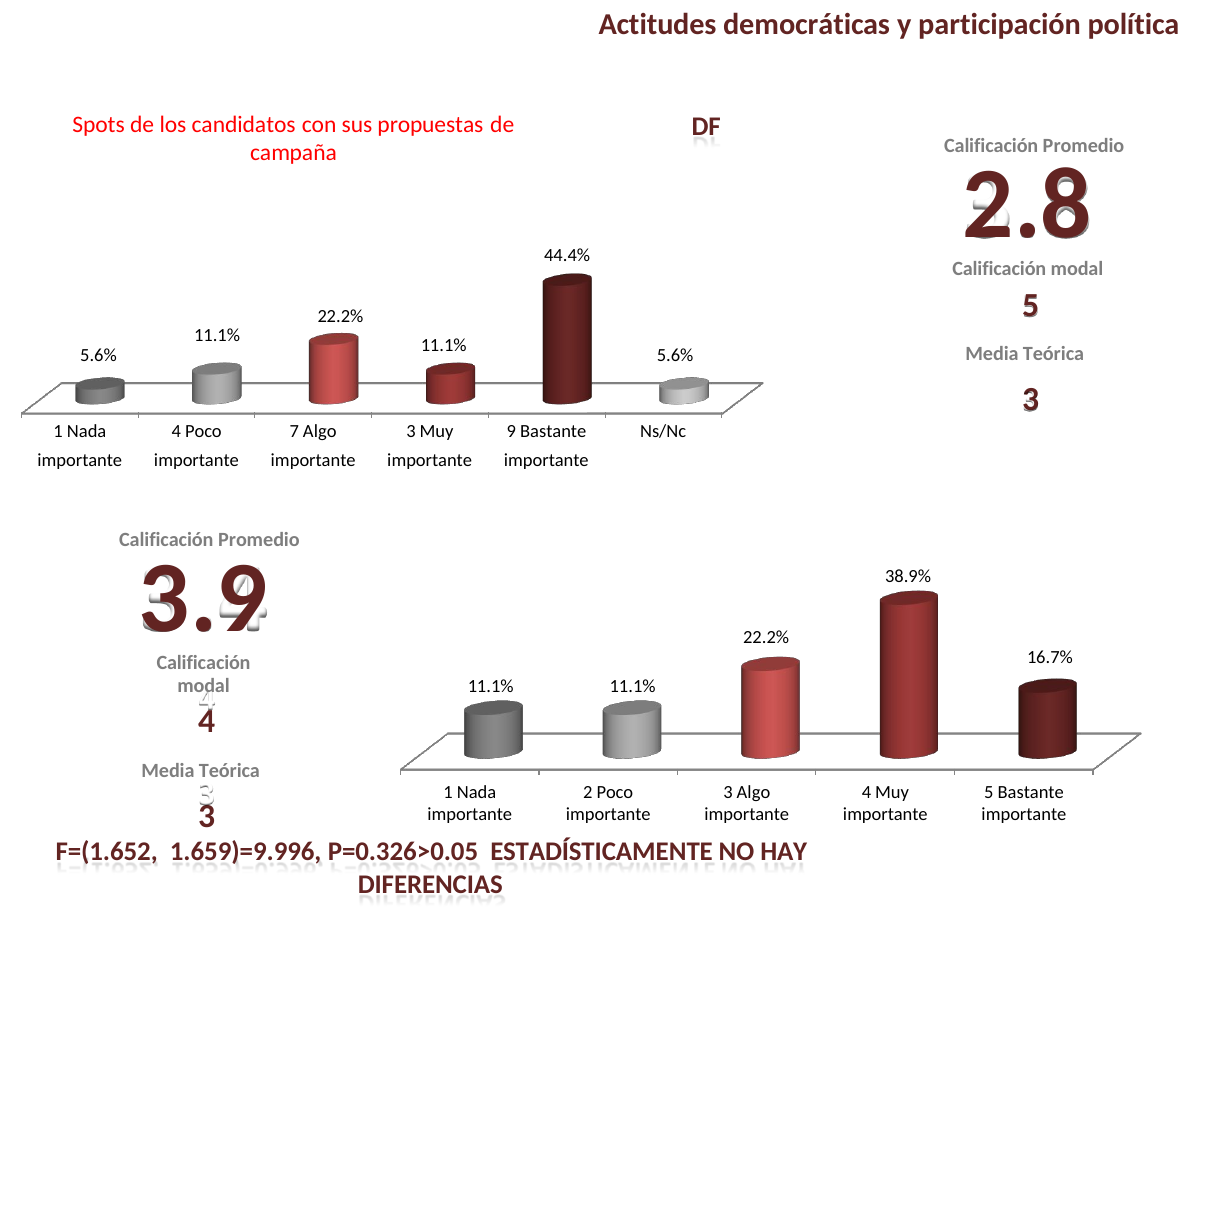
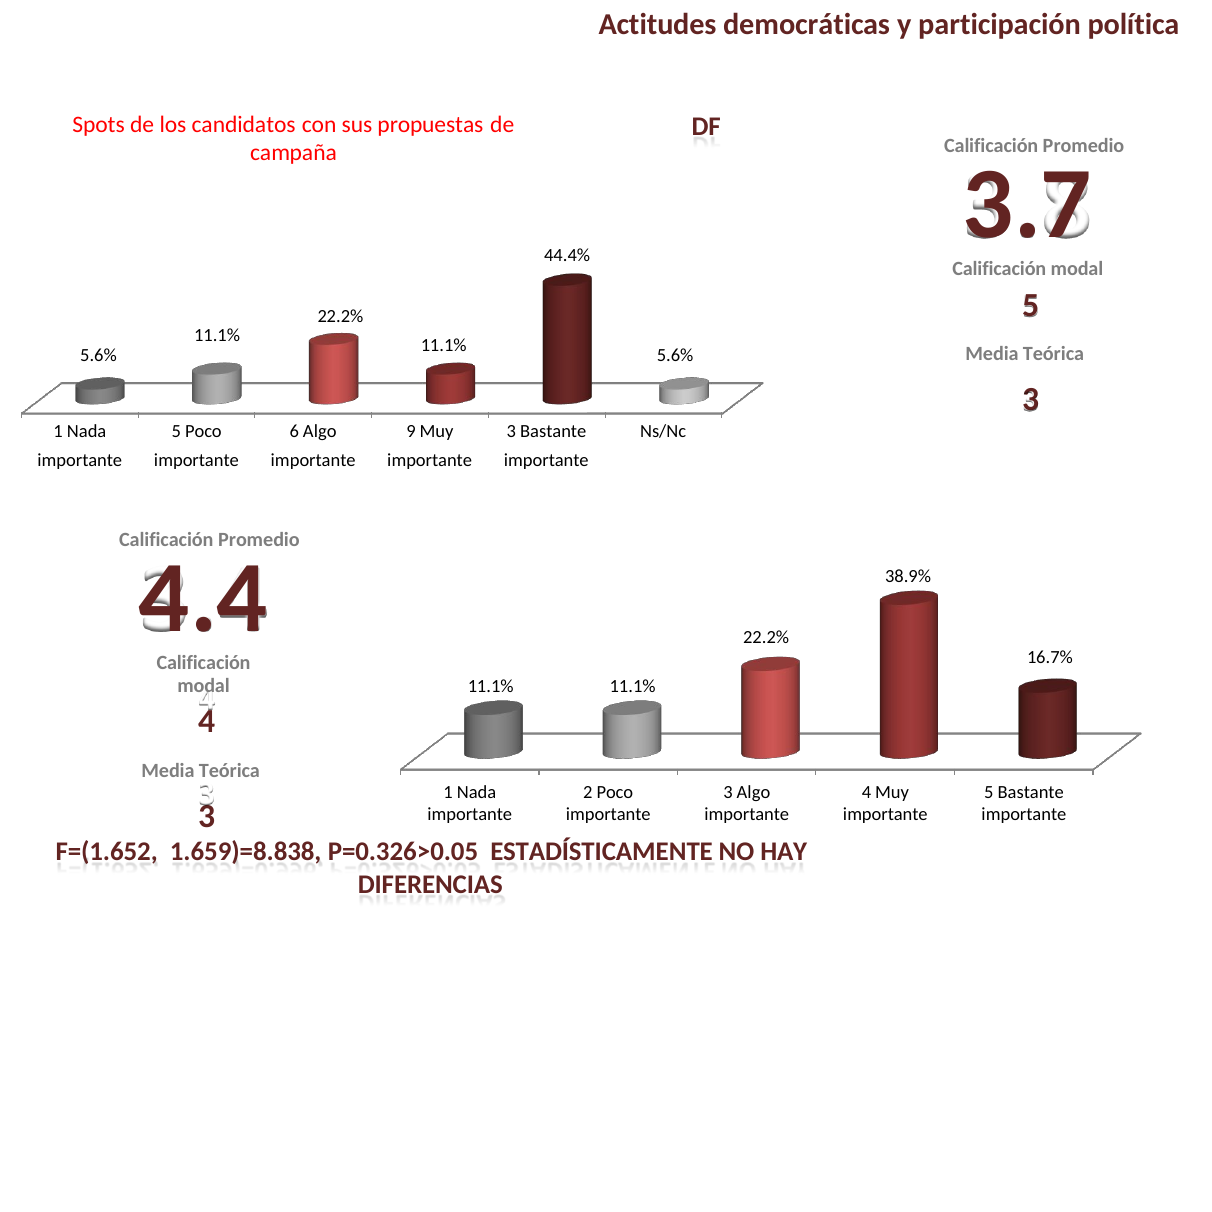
2.8: 2.8 -> 3.7
Nada 4: 4 -> 5
7: 7 -> 6
Algo 3: 3 -> 9
Muy 9: 9 -> 3
3.9: 3.9 -> 4.4
1.659)=9.996: 1.659)=9.996 -> 1.659)=8.838
